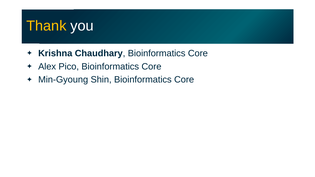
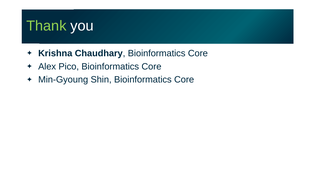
Thank colour: yellow -> light green
